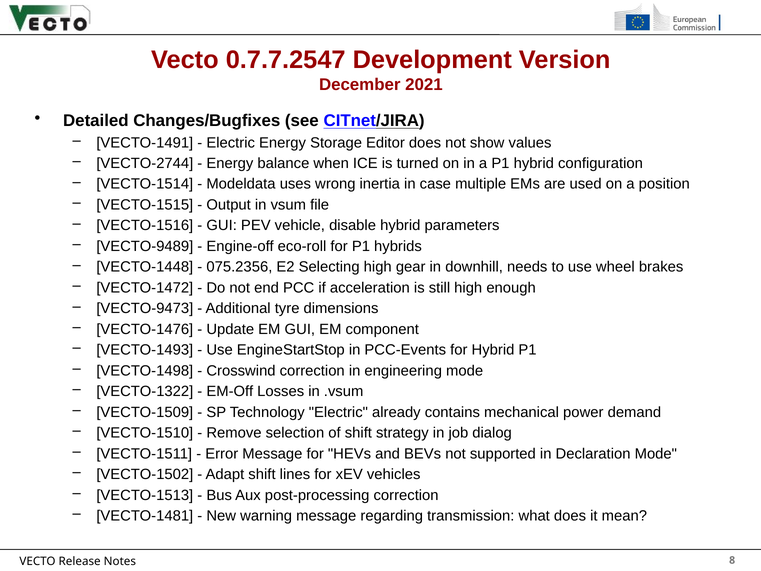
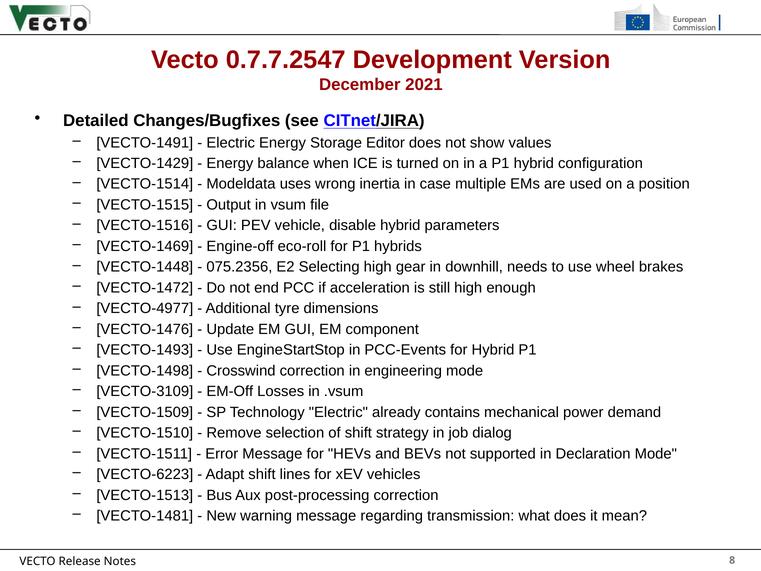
VECTO-2744: VECTO-2744 -> VECTO-1429
VECTO-9489: VECTO-9489 -> VECTO-1469
VECTO-9473: VECTO-9473 -> VECTO-4977
VECTO-1322: VECTO-1322 -> VECTO-3109
VECTO-1502: VECTO-1502 -> VECTO-6223
